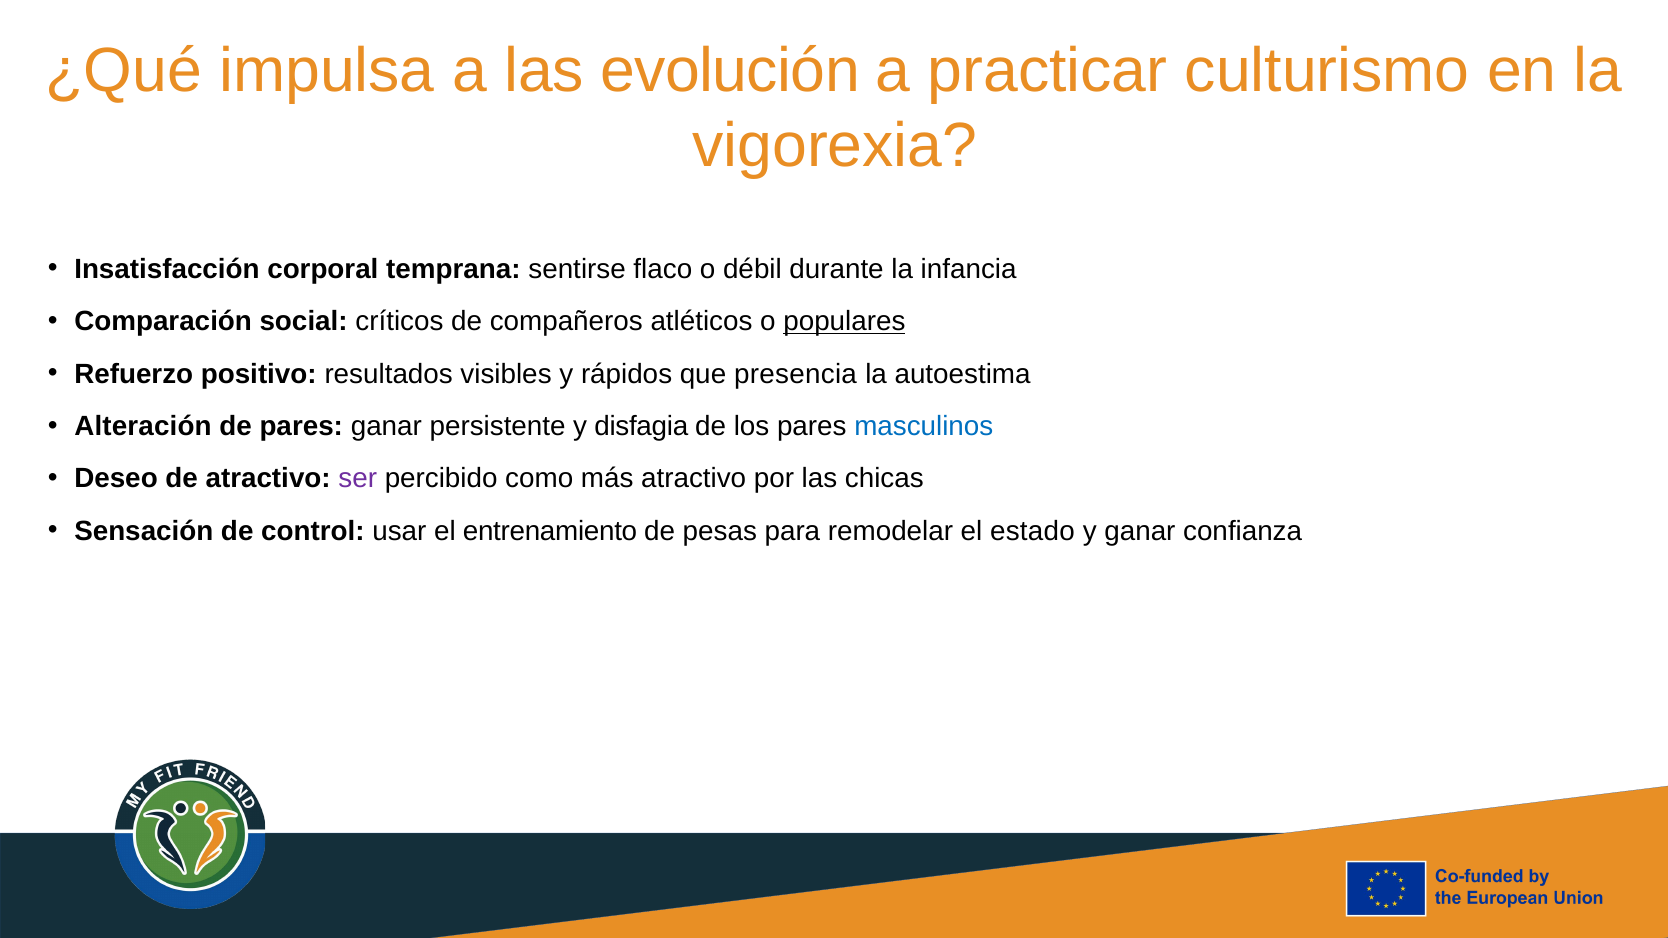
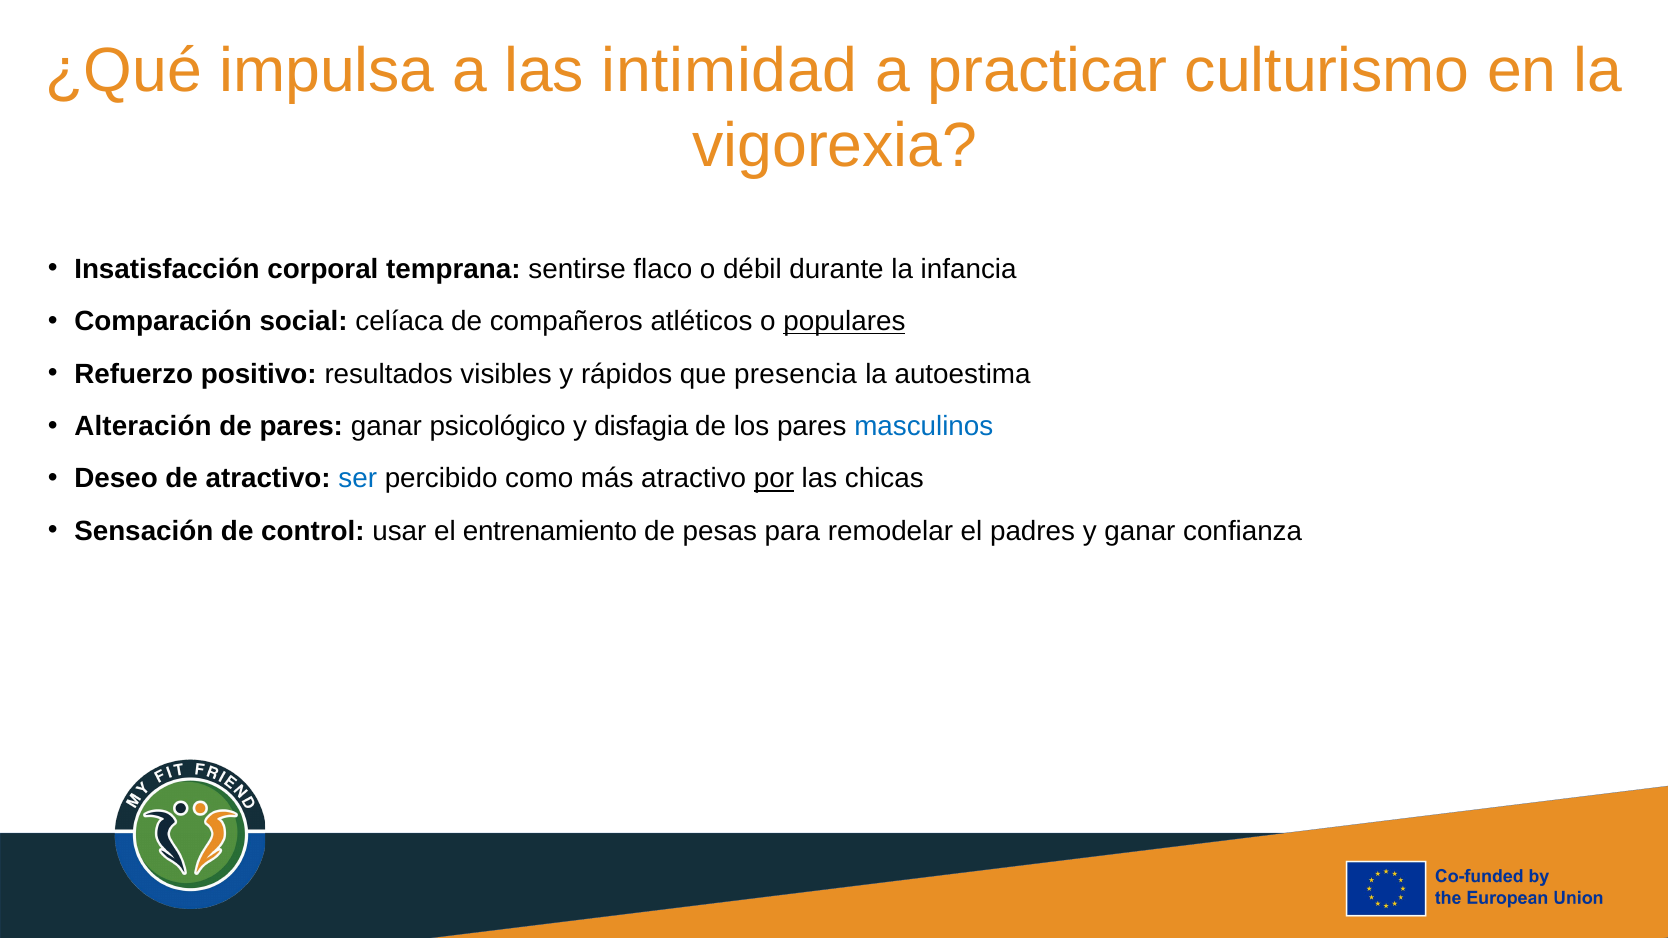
evolución: evolución -> intimidad
críticos: críticos -> celíaca
persistente: persistente -> psicológico
ser colour: purple -> blue
por underline: none -> present
estado: estado -> padres
